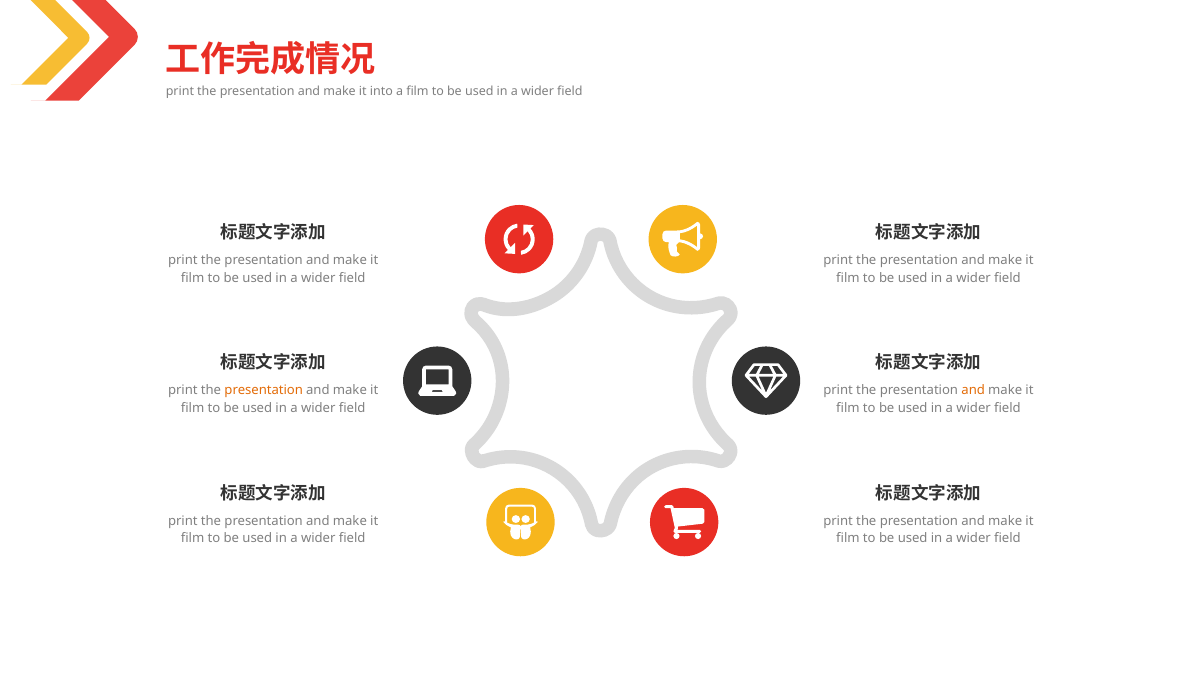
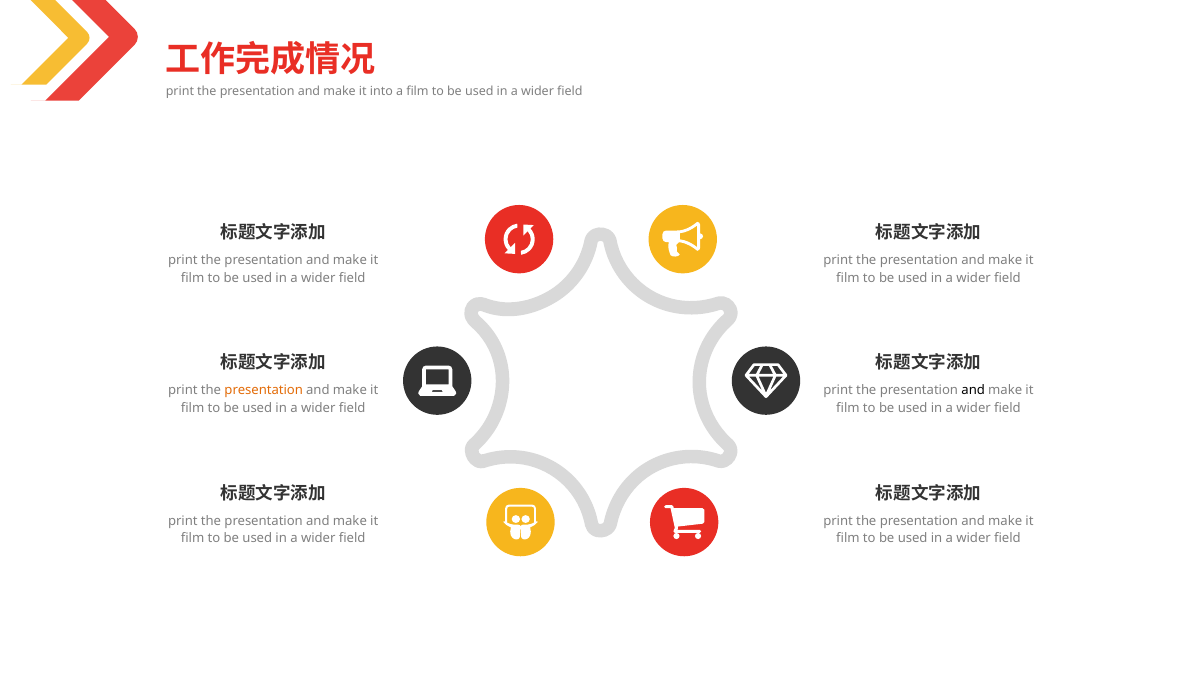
and at (973, 390) colour: orange -> black
